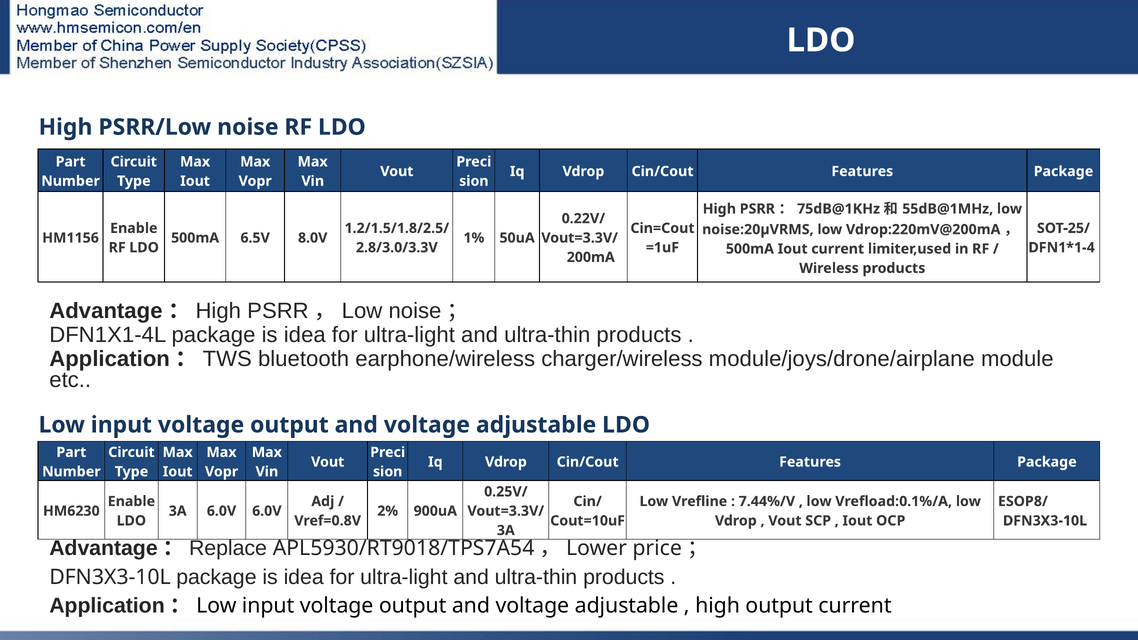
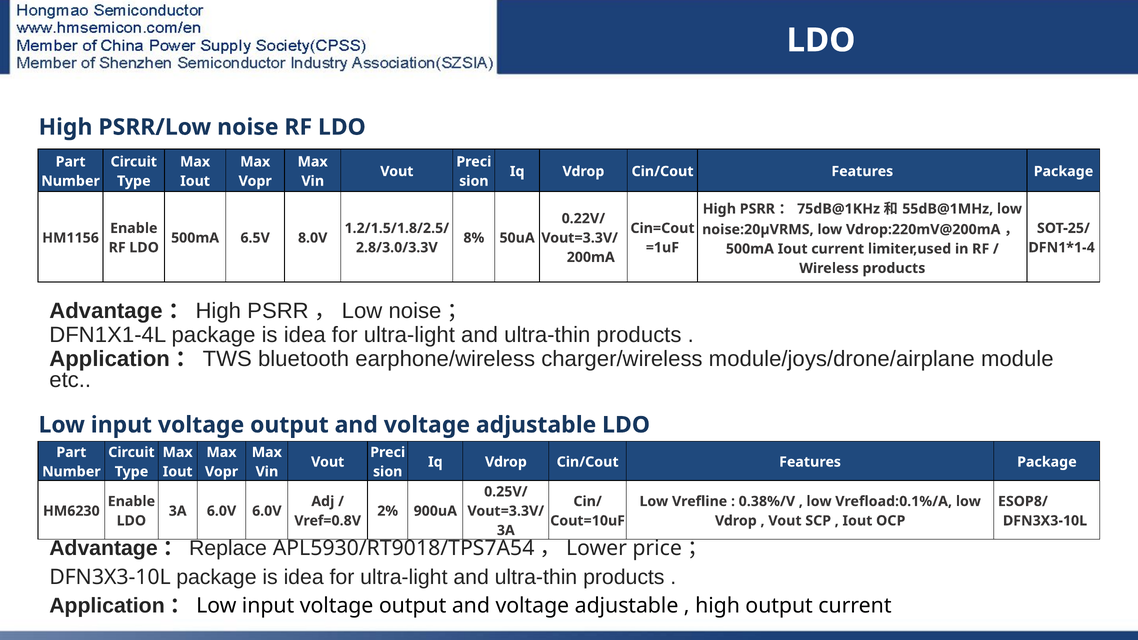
1%: 1% -> 8%
7.44%/V: 7.44%/V -> 0.38%/V
